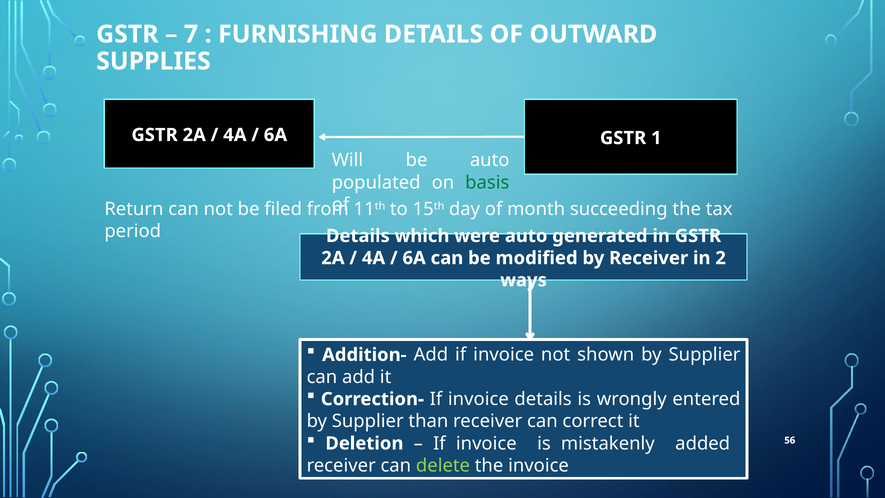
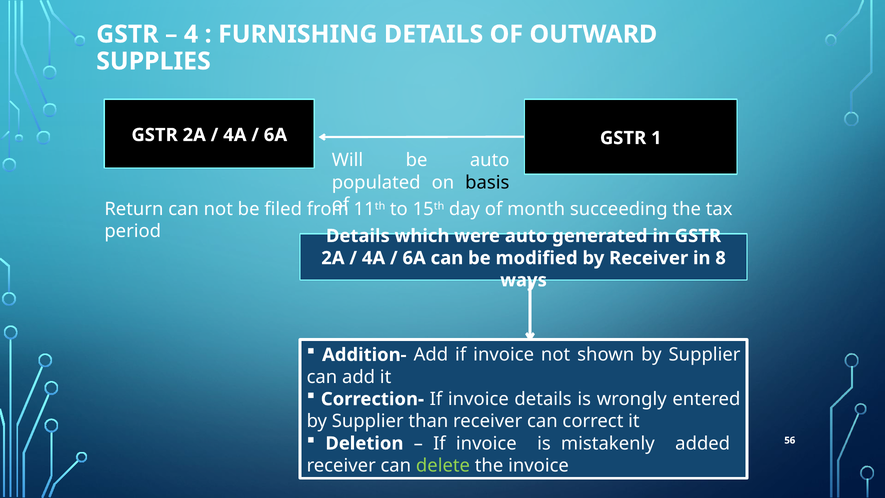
7: 7 -> 4
basis colour: green -> black
2: 2 -> 8
